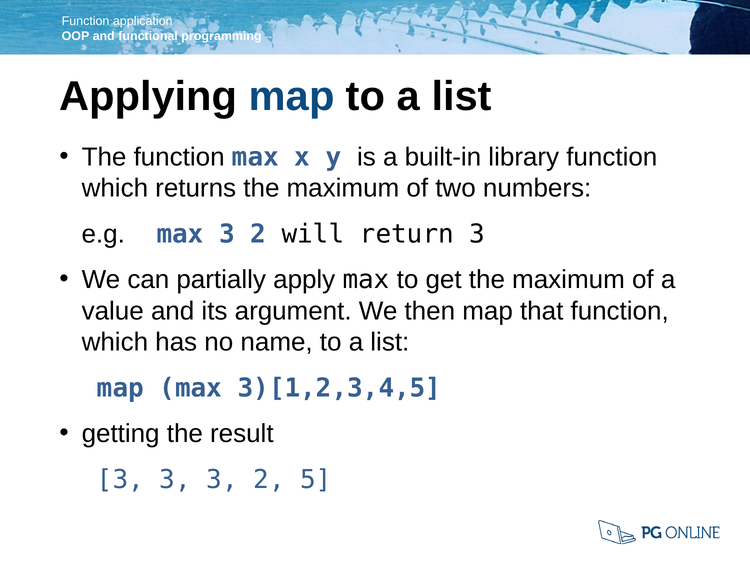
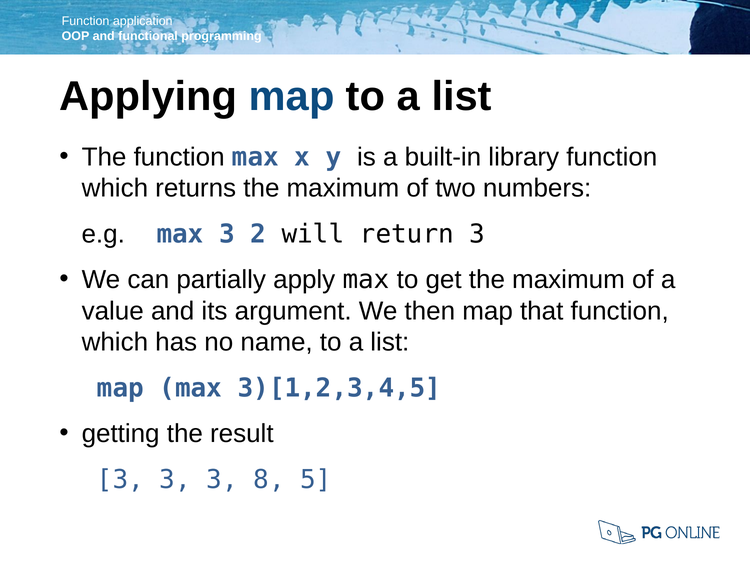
3 3 2: 2 -> 8
